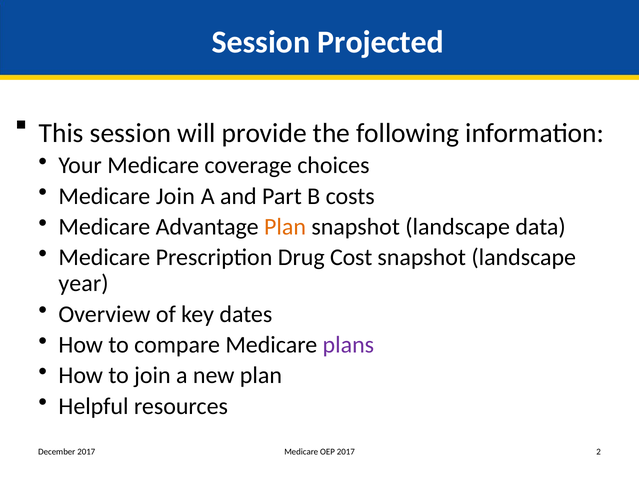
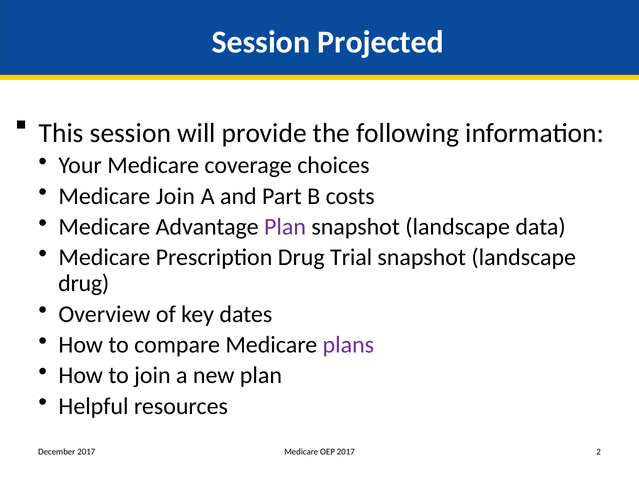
Plan at (285, 227) colour: orange -> purple
Cost: Cost -> Trial
year at (84, 284): year -> drug
